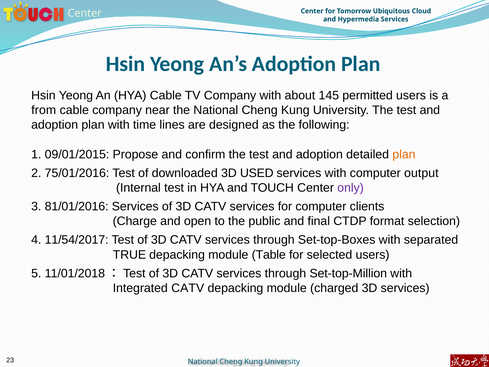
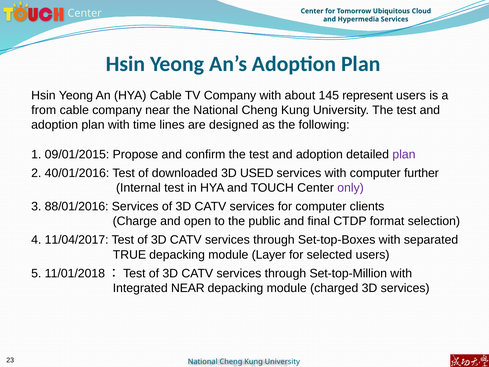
permitted: permitted -> represent
plan at (404, 154) colour: orange -> purple
75/01/2016: 75/01/2016 -> 40/01/2016
output: output -> further
81/01/2016: 81/01/2016 -> 88/01/2016
11/54/2017: 11/54/2017 -> 11/04/2017
Table: Table -> Layer
Integrated CATV: CATV -> NEAR
